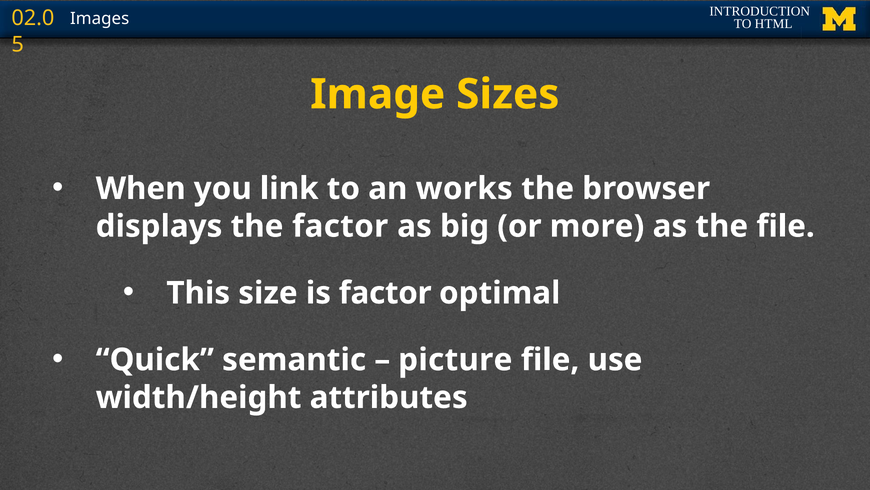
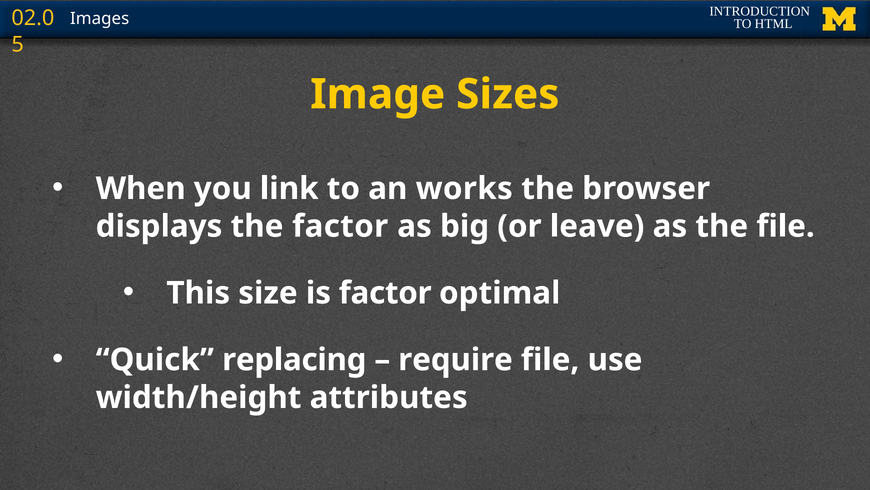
more: more -> leave
semantic: semantic -> replacing
picture: picture -> require
